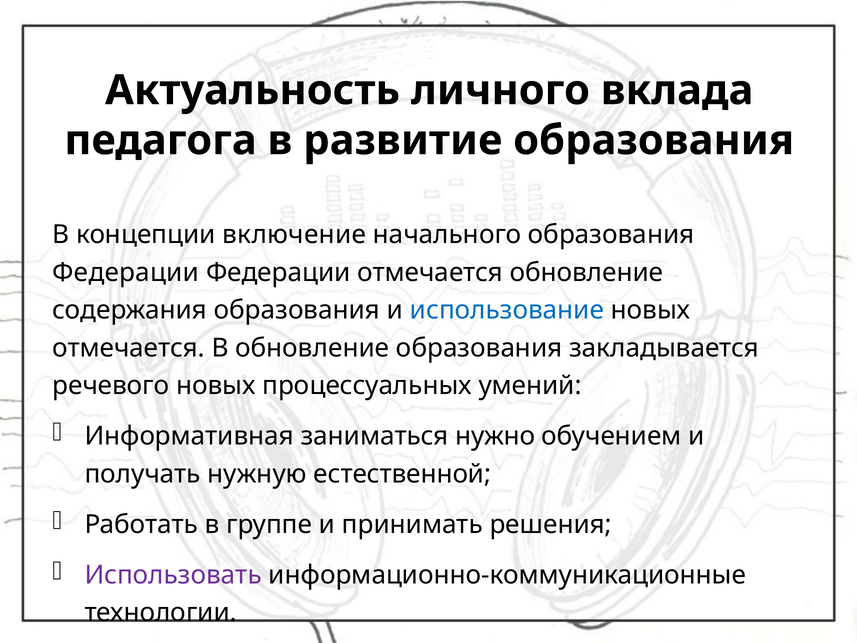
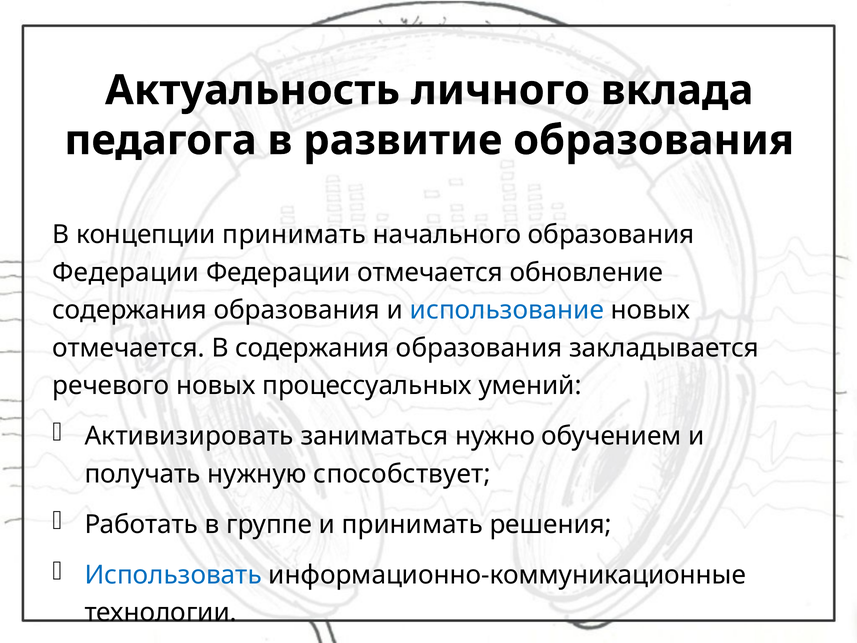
концепции включение: включение -> принимать
В обновление: обновление -> содержания
Информативная: Информативная -> Активизировать
естественной: естественной -> способствует
Использовать colour: purple -> blue
